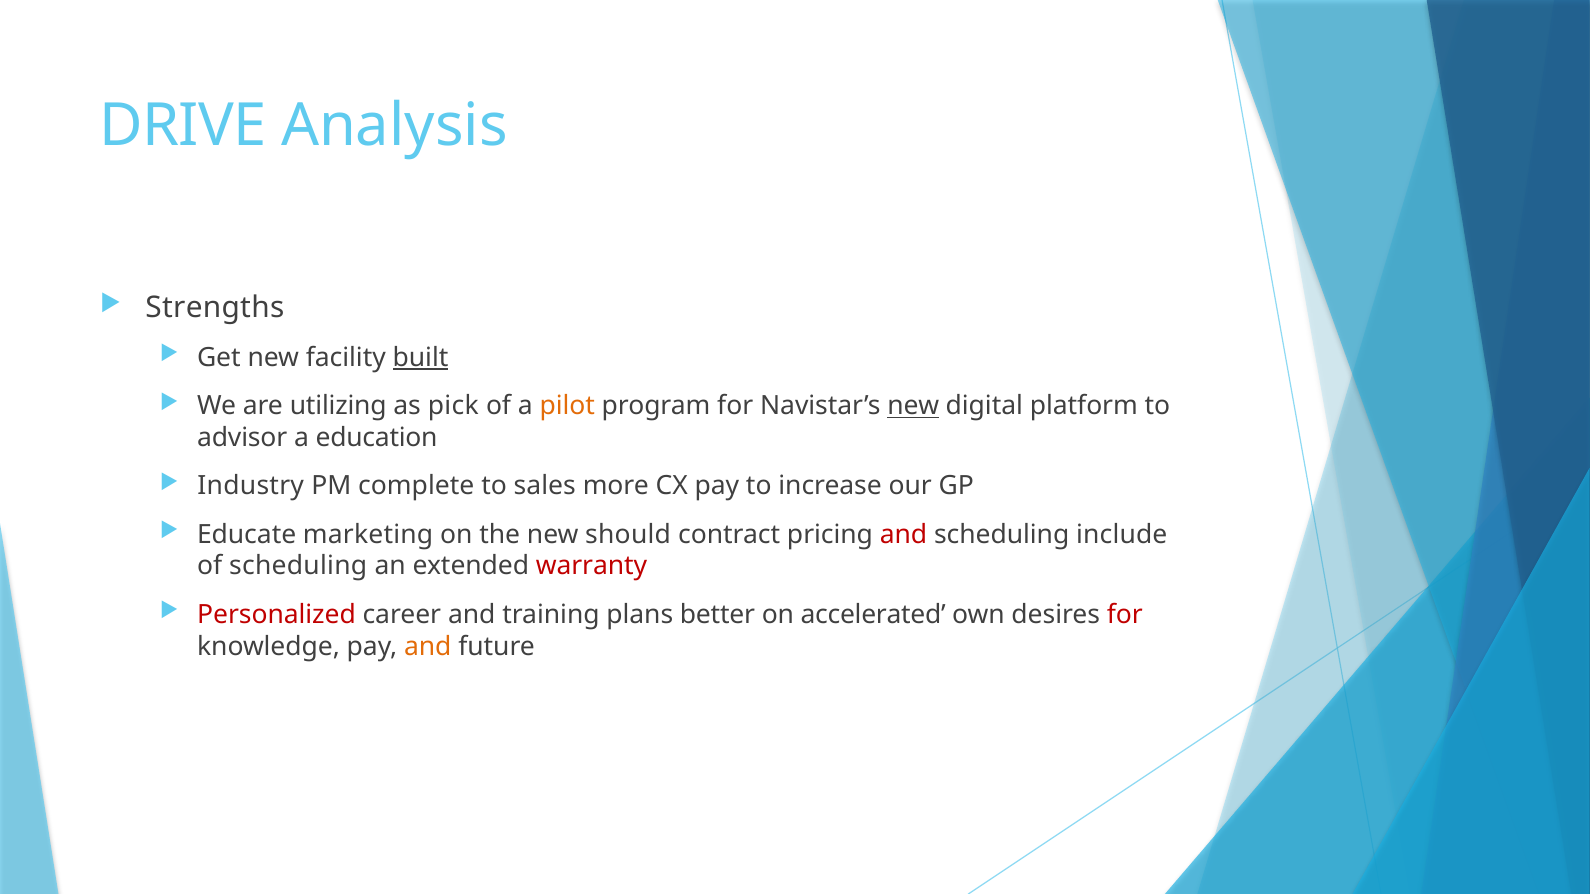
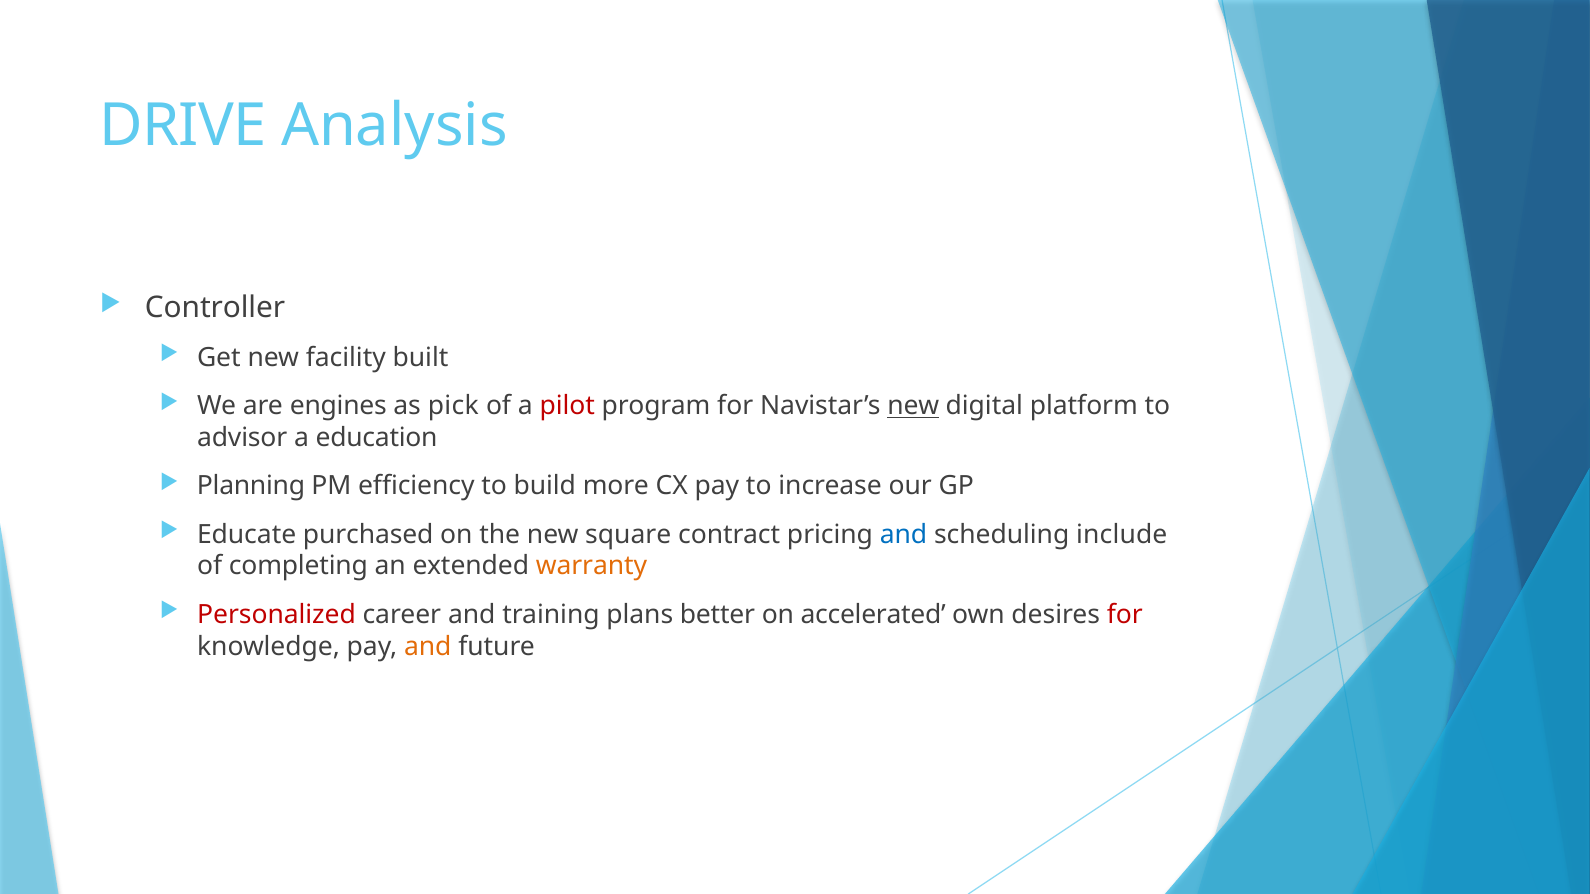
Strengths: Strengths -> Controller
built underline: present -> none
utilizing: utilizing -> engines
pilot colour: orange -> red
Industry: Industry -> Planning
complete: complete -> efficiency
sales: sales -> build
marketing: marketing -> purchased
should: should -> square
and at (904, 535) colour: red -> blue
of scheduling: scheduling -> completing
warranty colour: red -> orange
